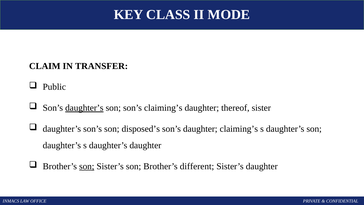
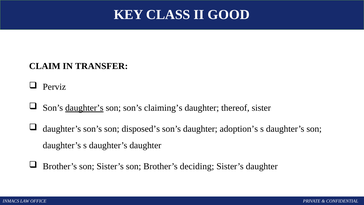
MODE: MODE -> GOOD
Public: Public -> Perviz
daughter claiming’s: claiming’s -> adoption’s
son at (87, 166) underline: present -> none
different: different -> deciding
